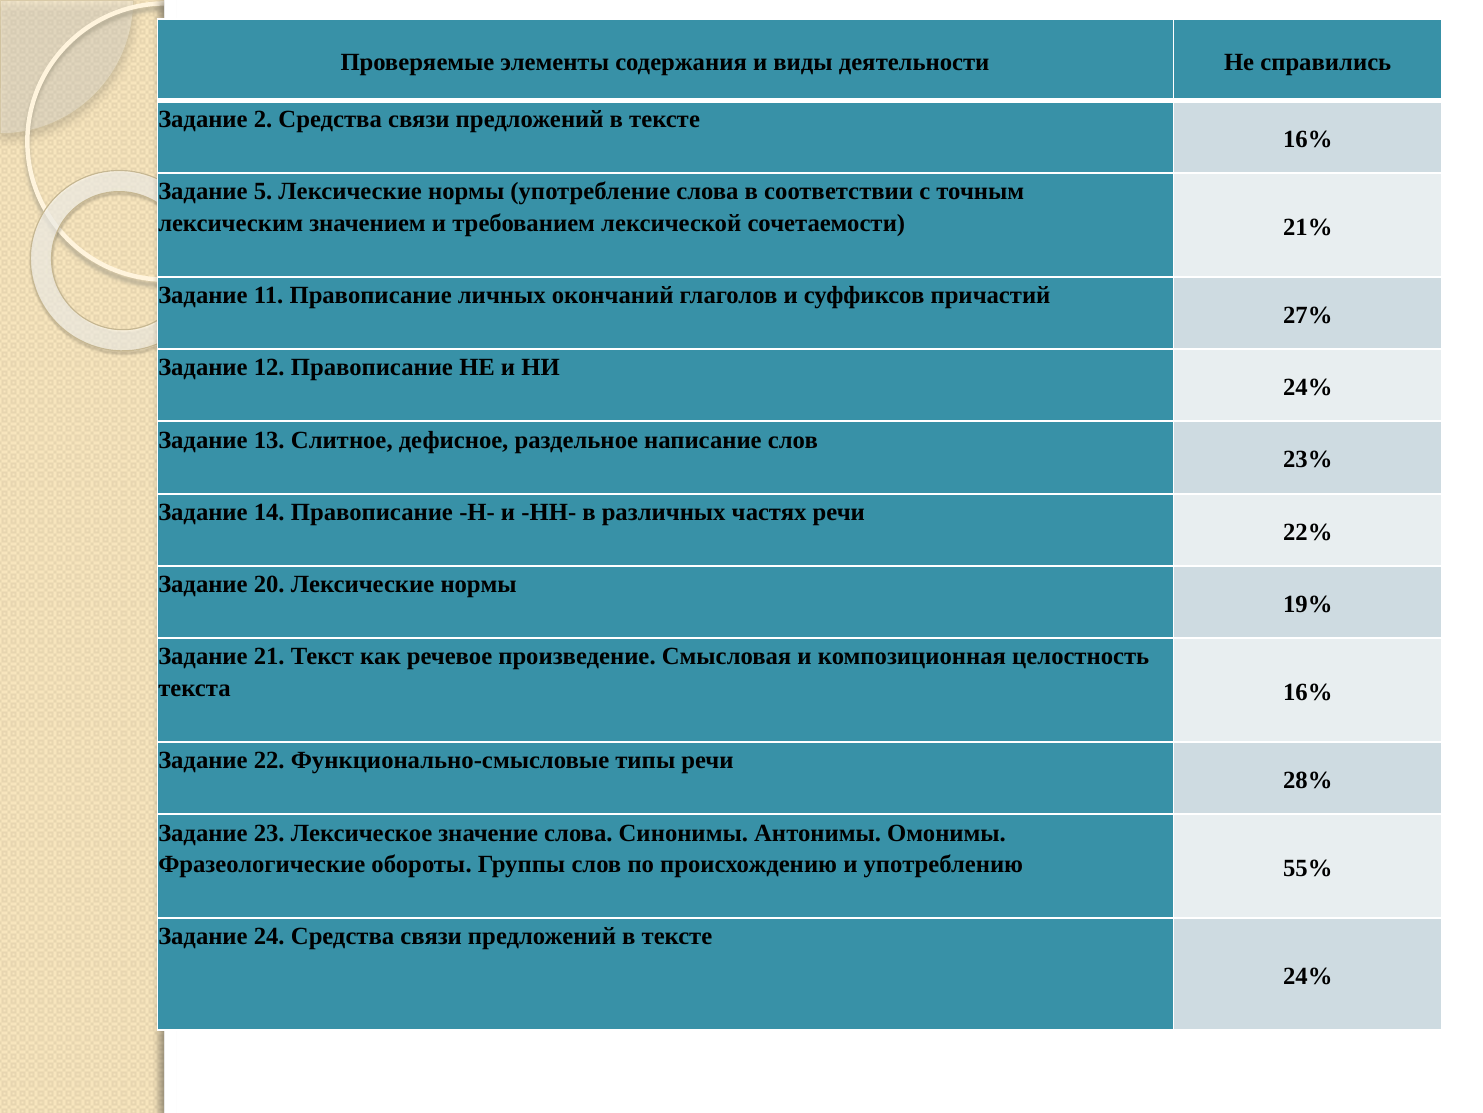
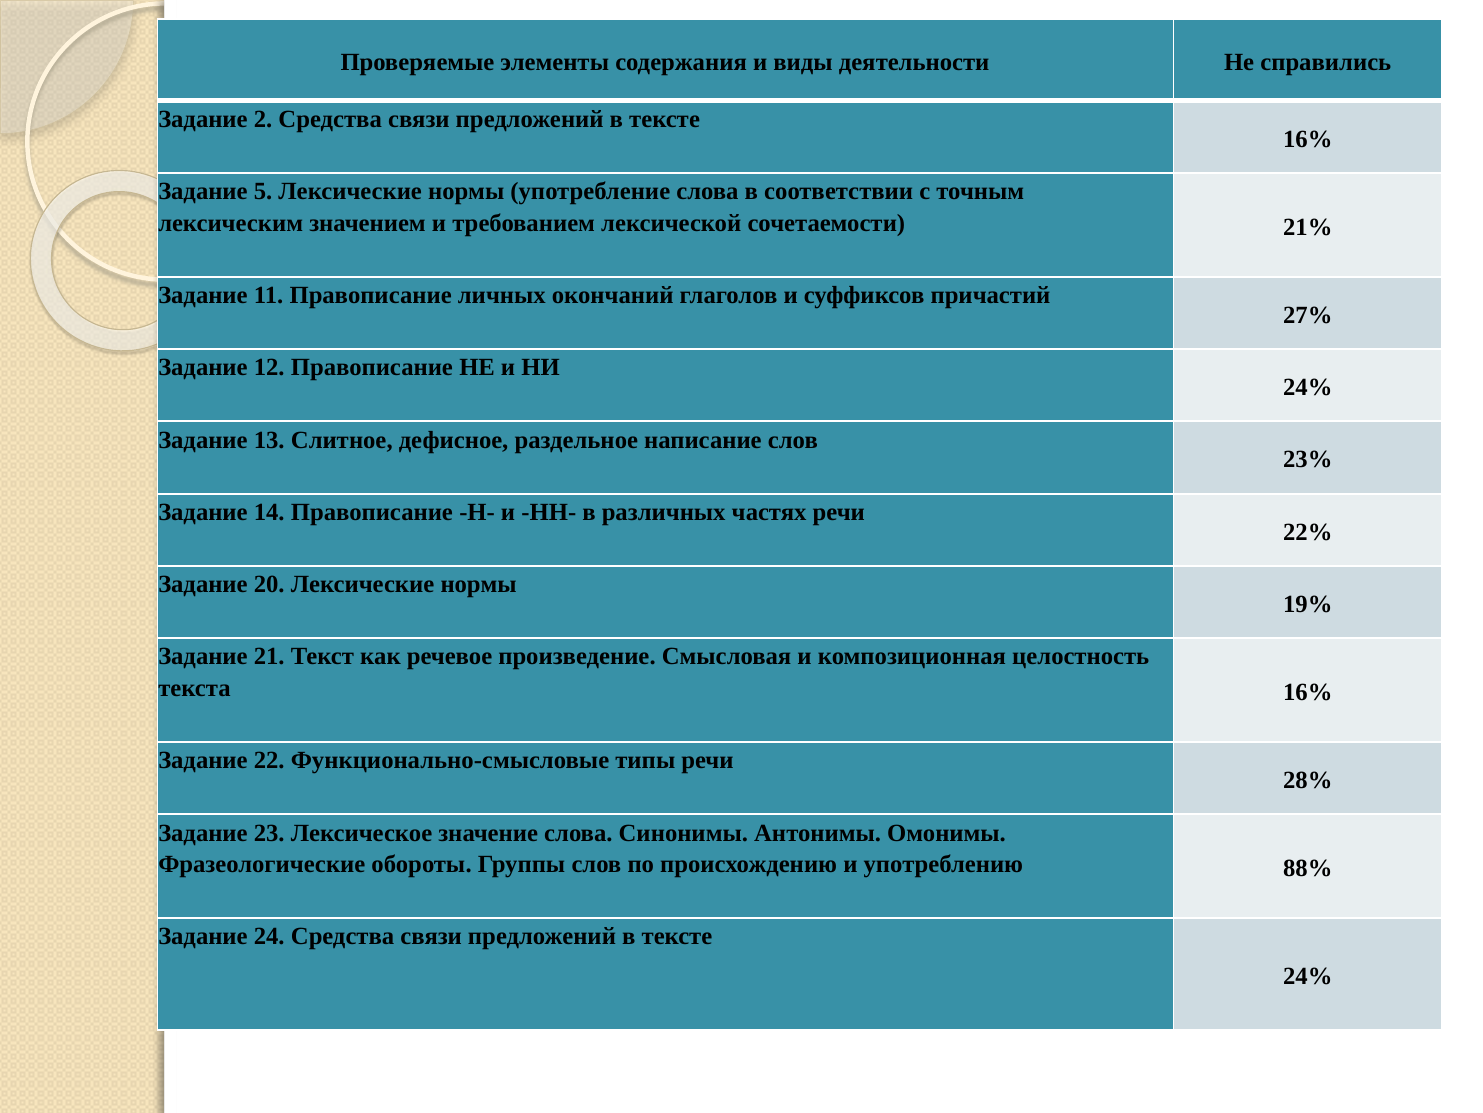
55%: 55% -> 88%
